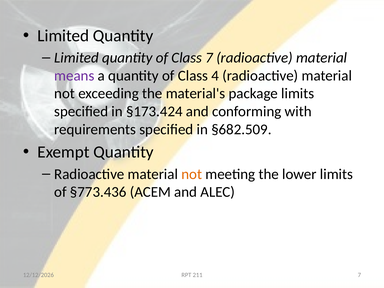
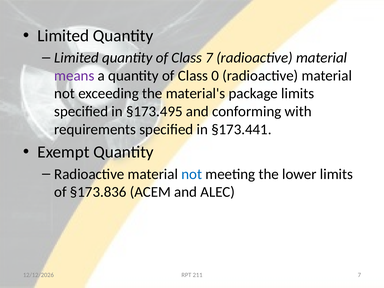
4: 4 -> 0
§173.424: §173.424 -> §173.495
§682.509: §682.509 -> §173.441
not at (192, 174) colour: orange -> blue
§773.436: §773.436 -> §173.836
